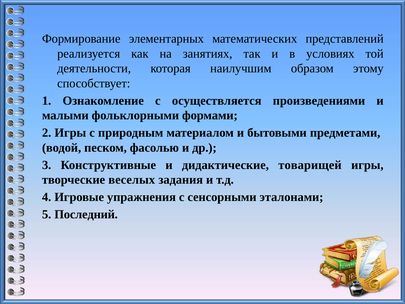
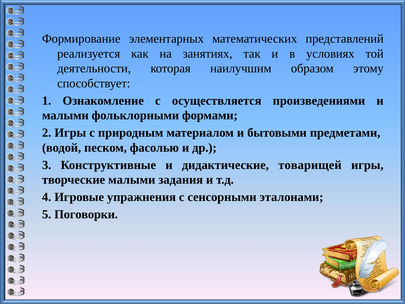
творческие веселых: веселых -> малыми
Последний: Последний -> Поговорки
